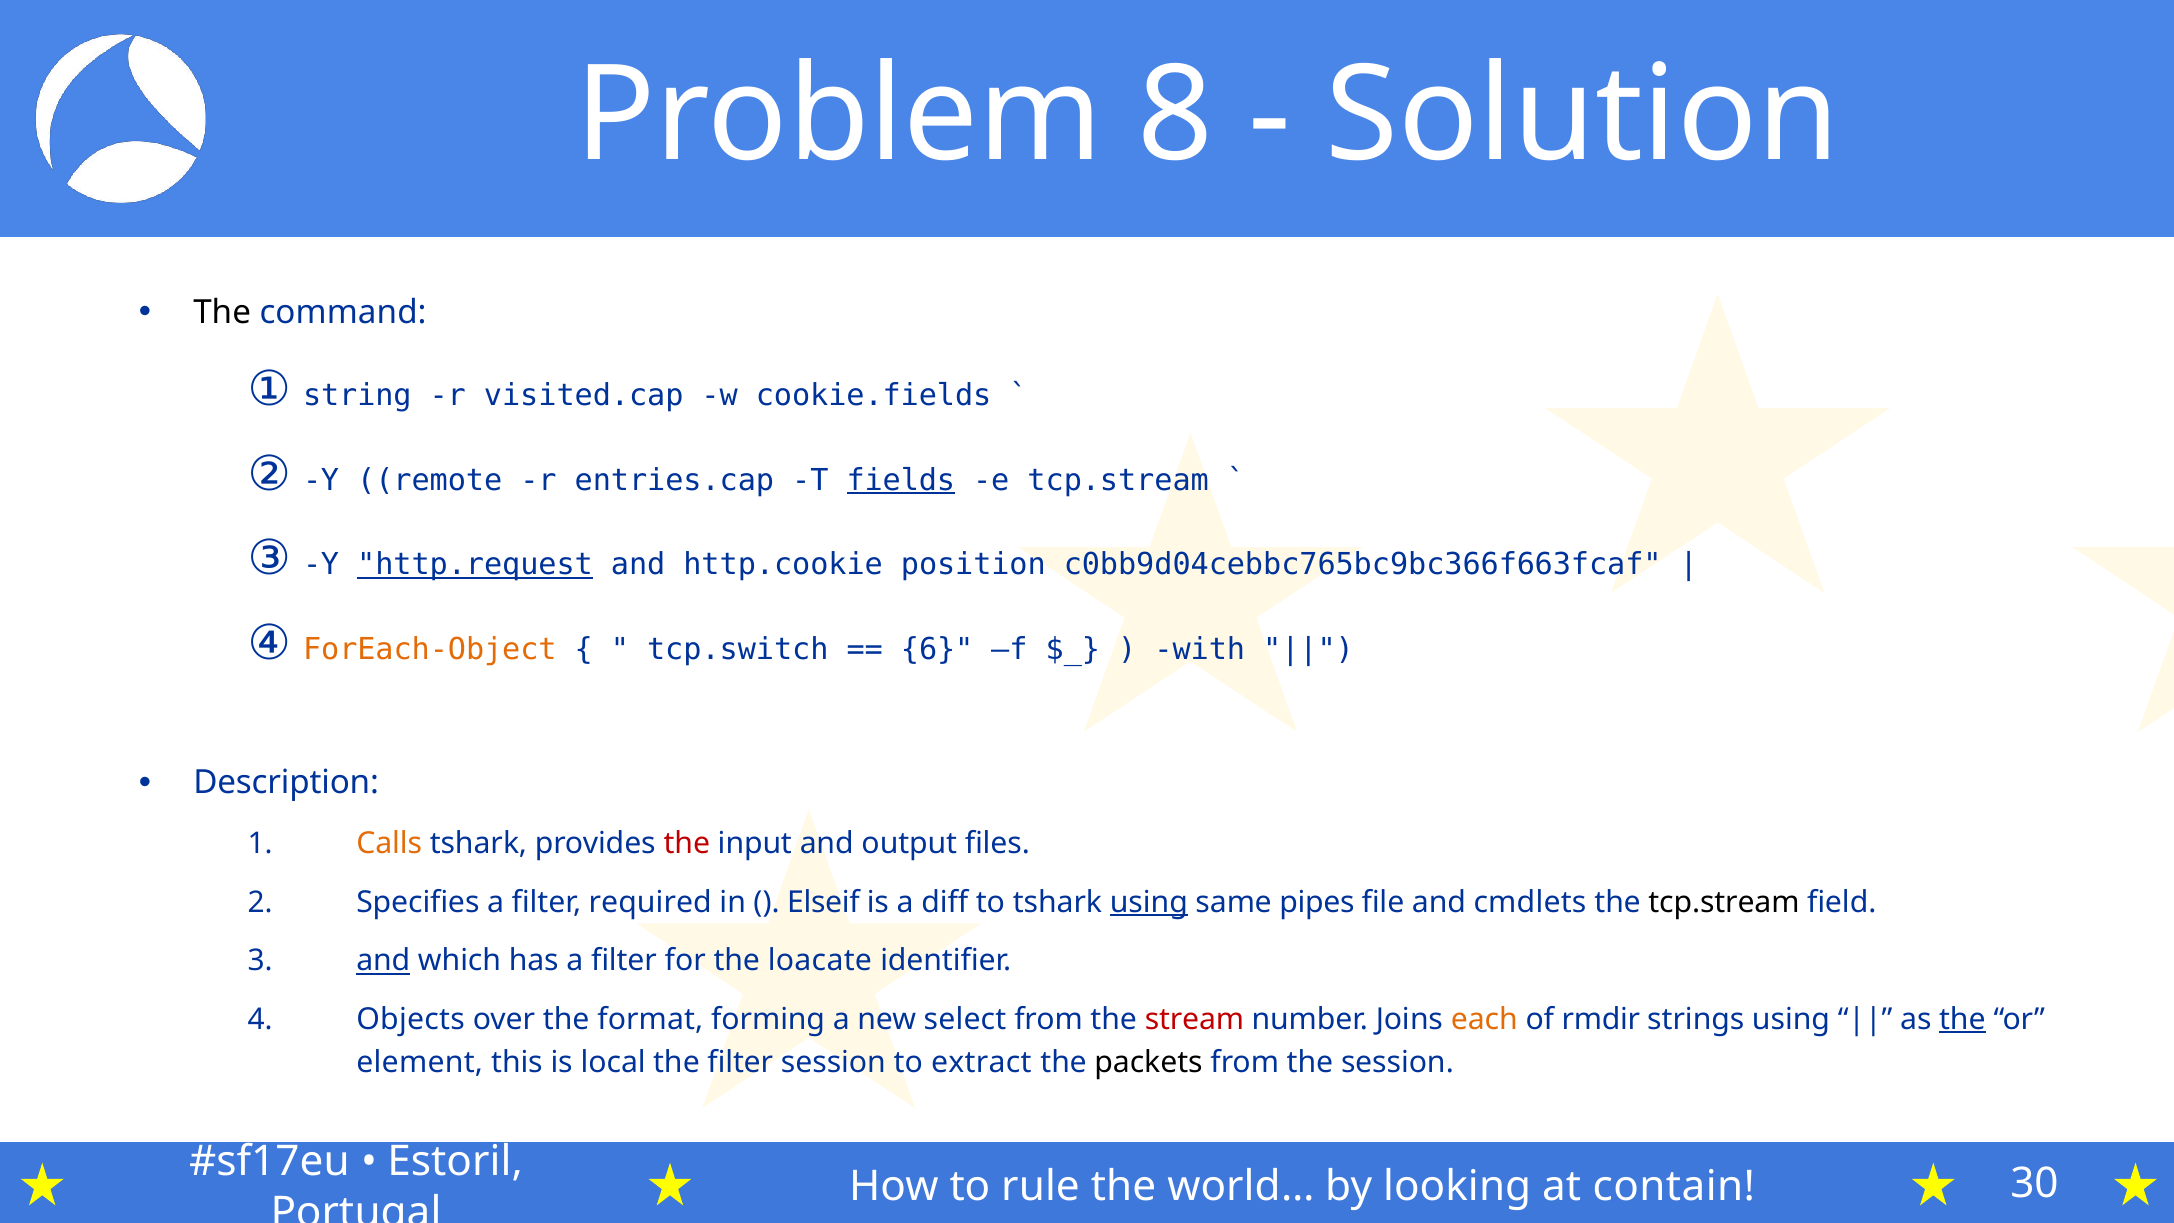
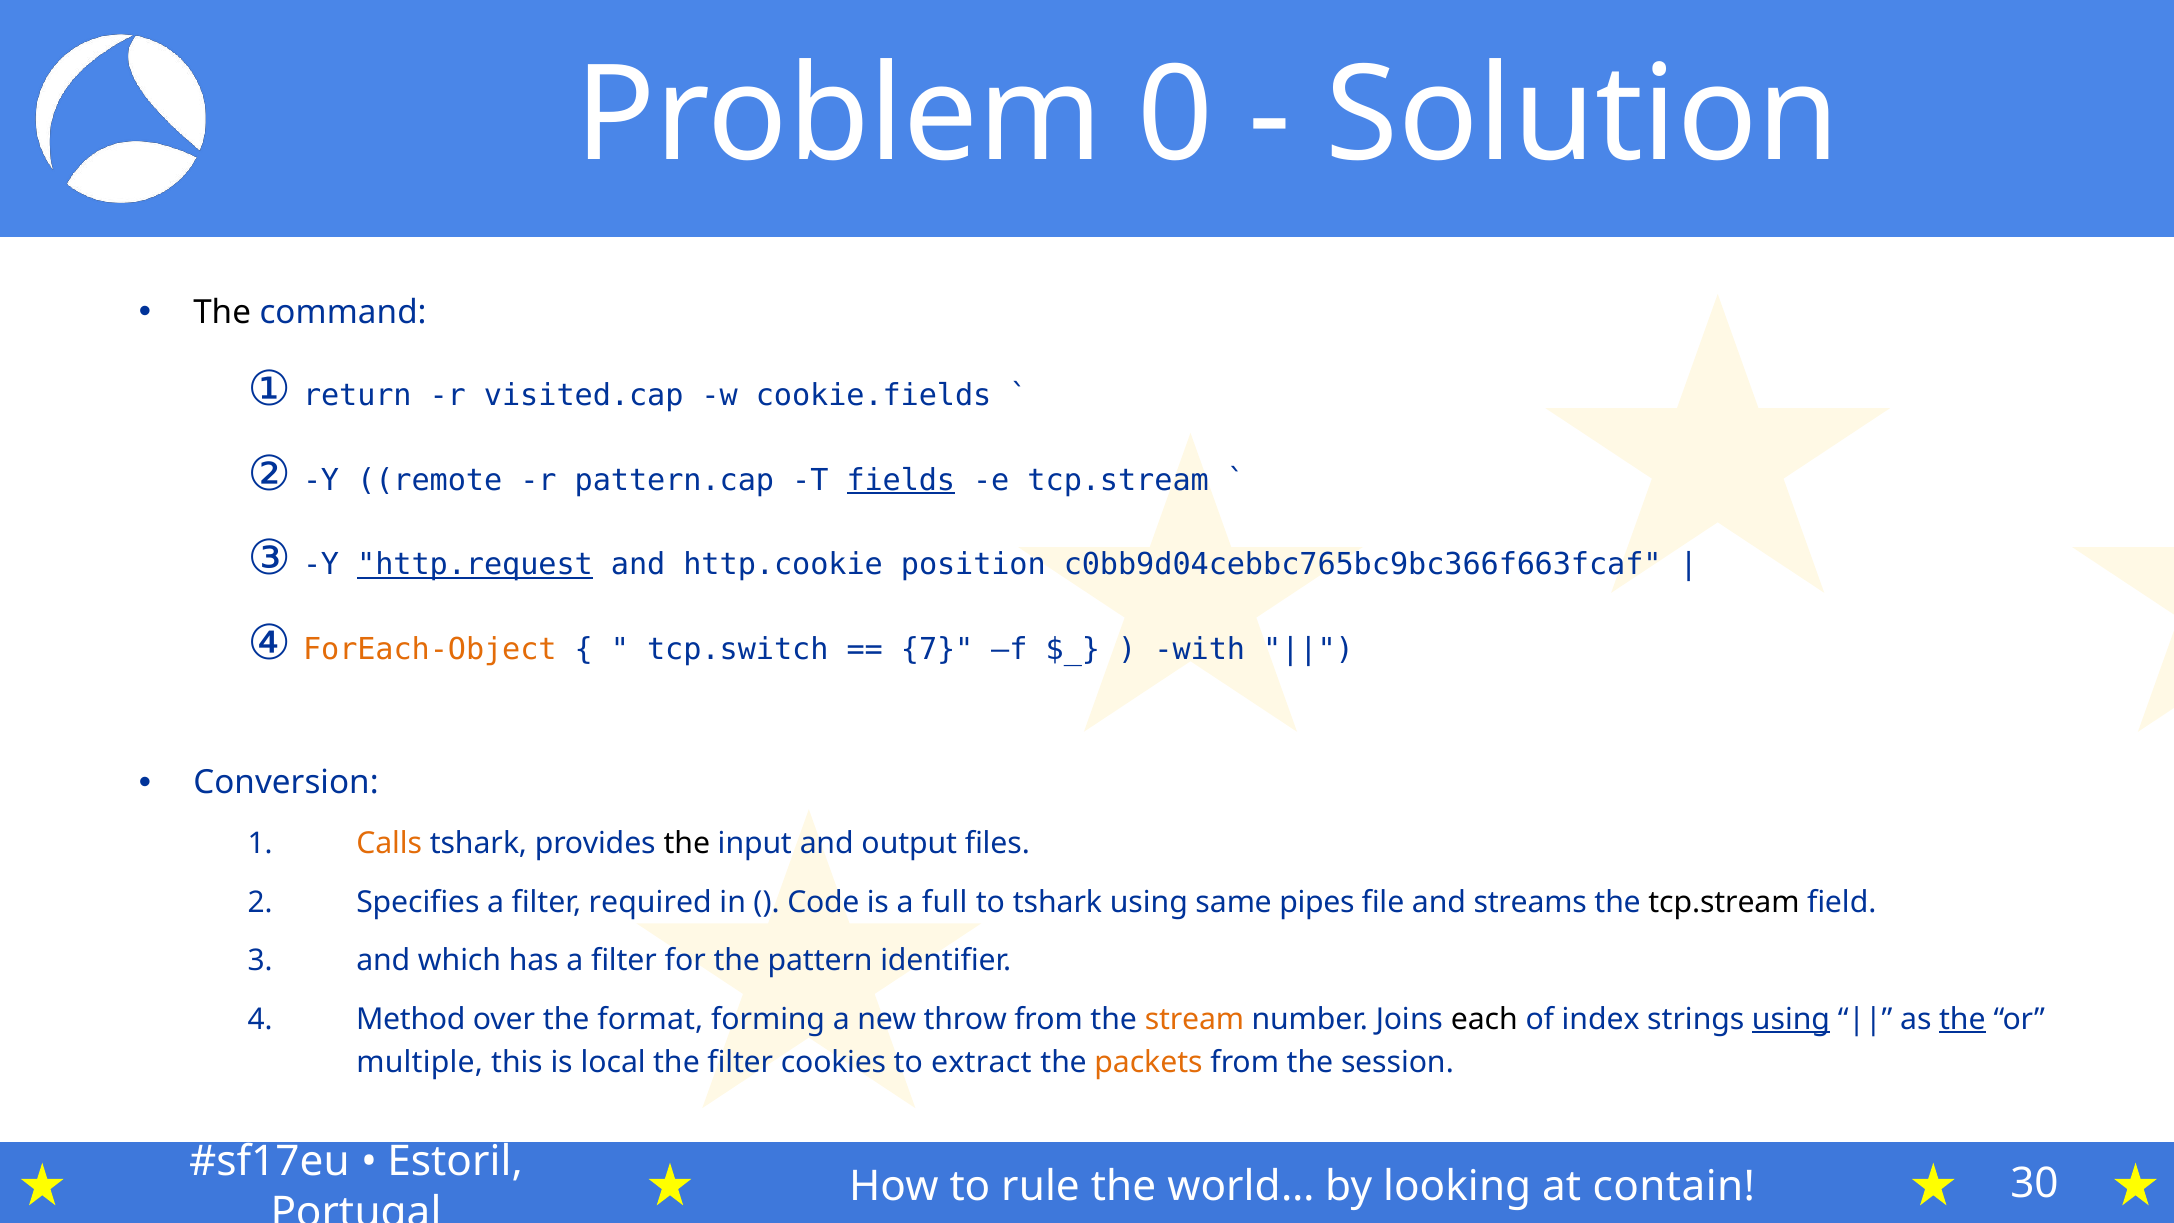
8: 8 -> 0
string: string -> return
entries.cap: entries.cap -> pattern.cap
6: 6 -> 7
Description: Description -> Conversion
the at (687, 843) colour: red -> black
Elseif: Elseif -> Code
diff: diff -> full
using at (1149, 902) underline: present -> none
cmdlets: cmdlets -> streams
and at (383, 961) underline: present -> none
loacate: loacate -> pattern
Objects: Objects -> Method
select: select -> throw
stream colour: red -> orange
each colour: orange -> black
rmdir: rmdir -> index
using at (1791, 1019) underline: none -> present
element: element -> multiple
filter session: session -> cookies
packets colour: black -> orange
